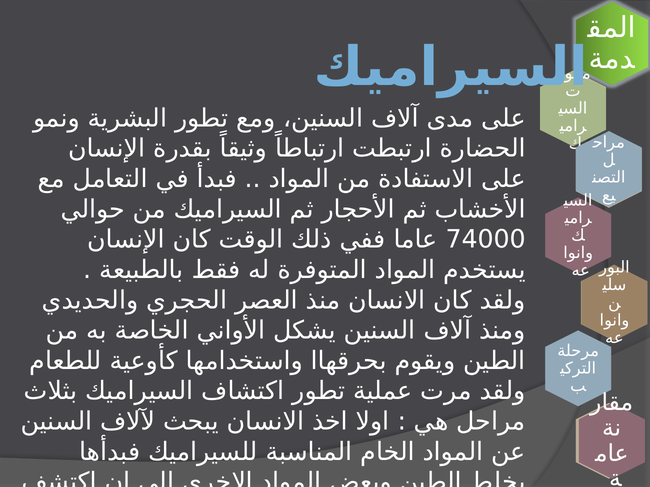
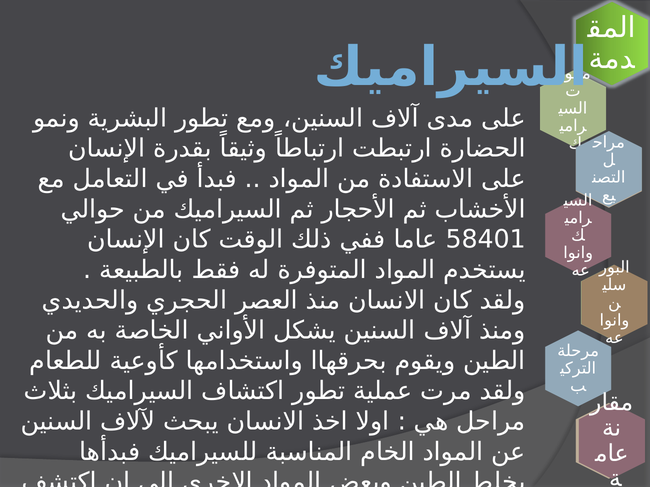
74000: 74000 -> 58401
